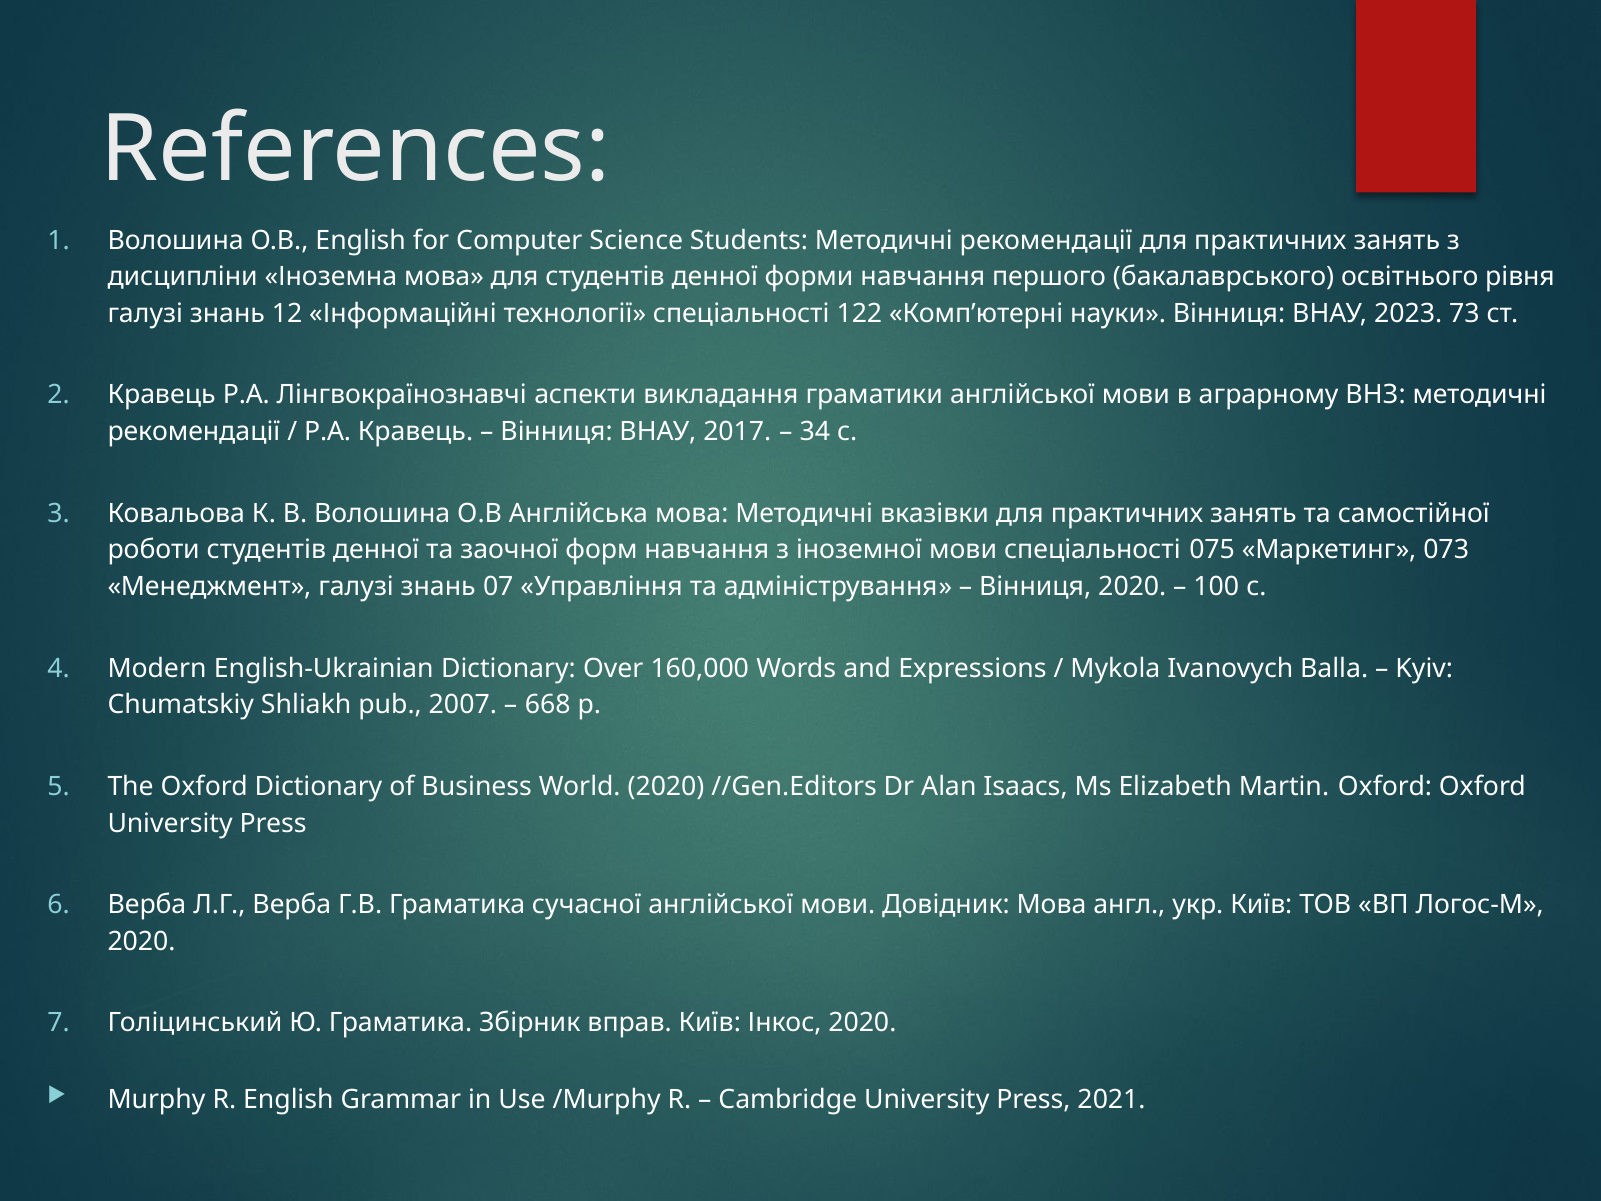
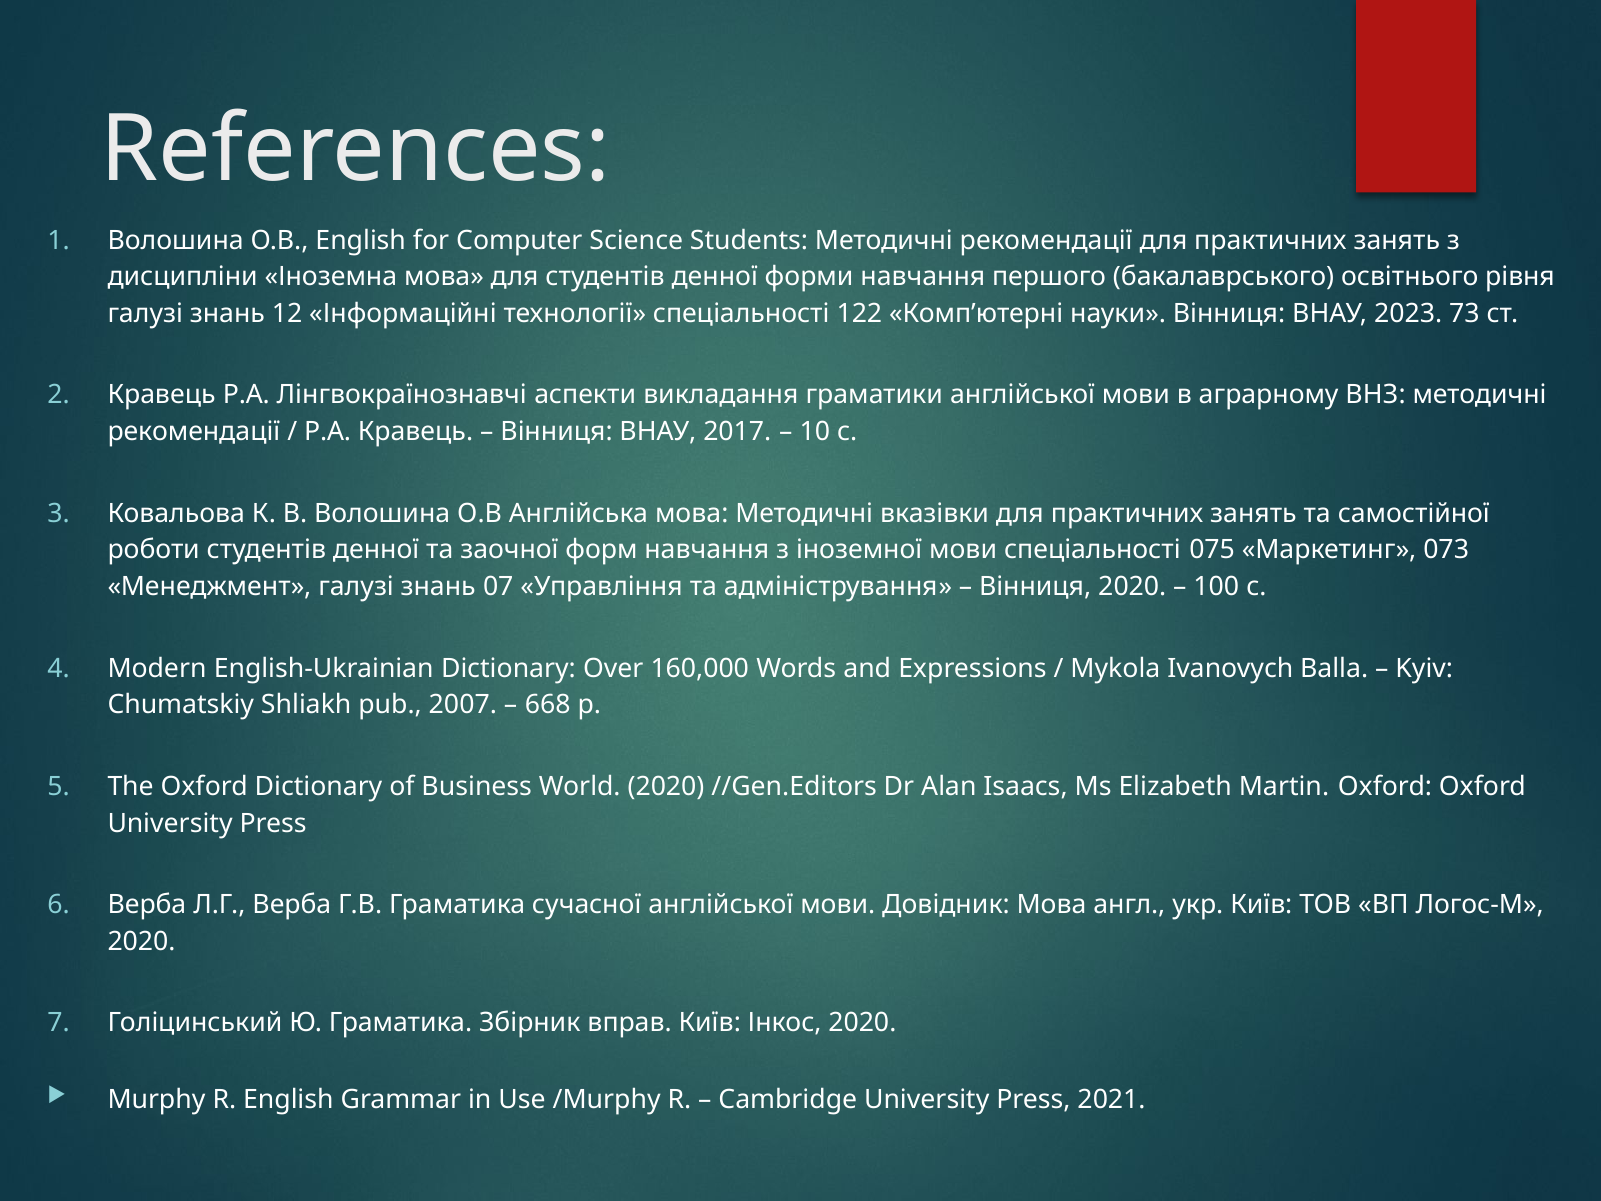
34: 34 -> 10
